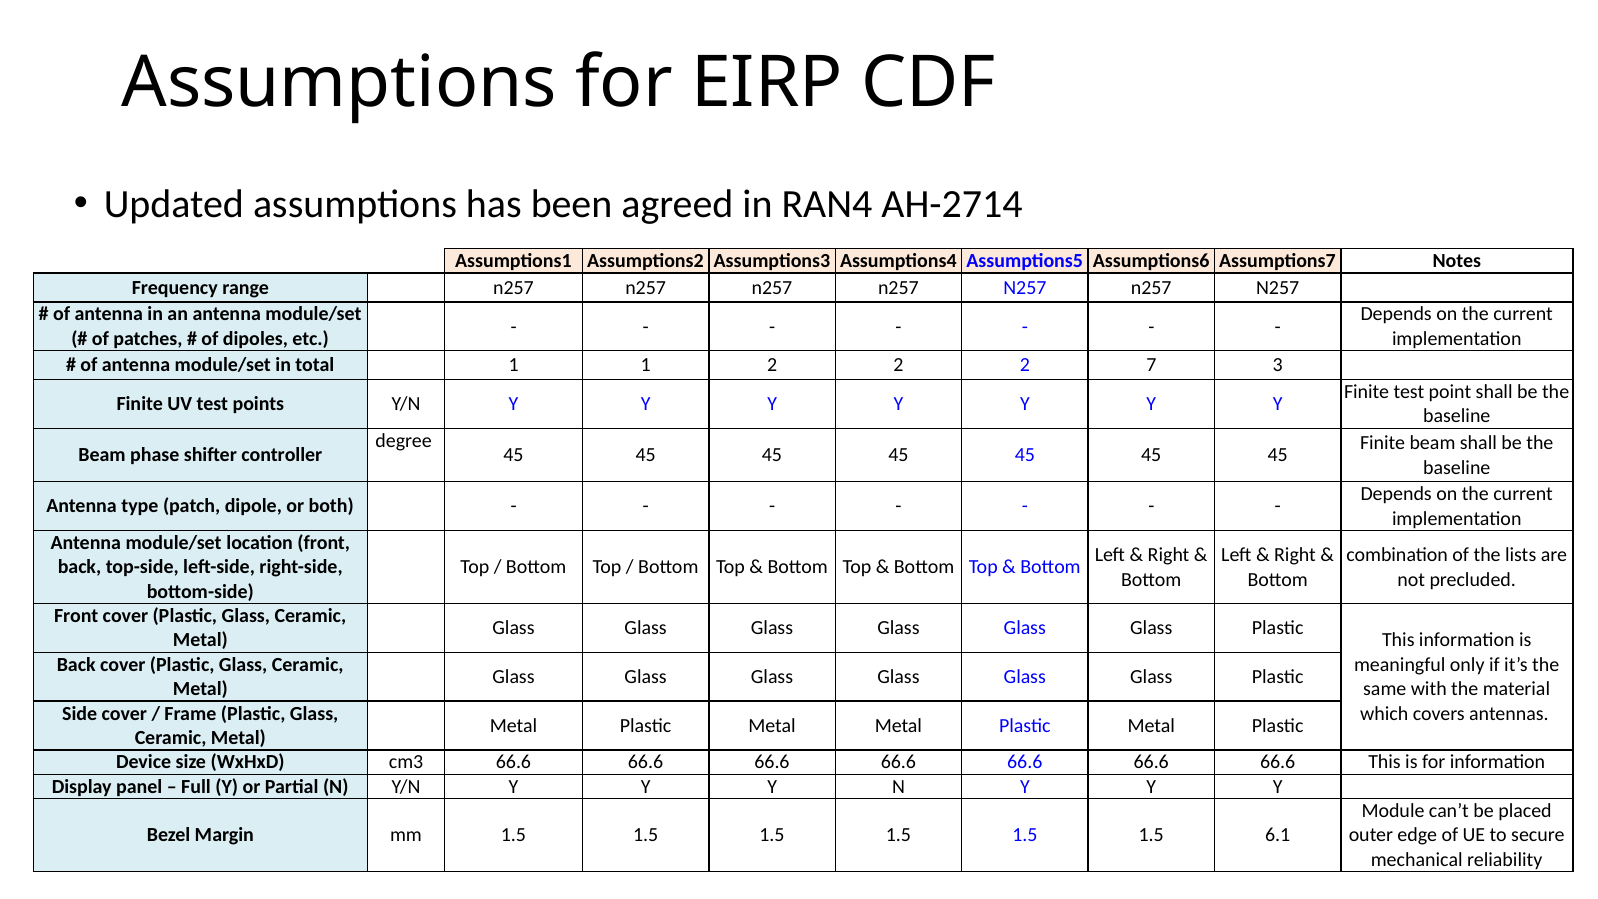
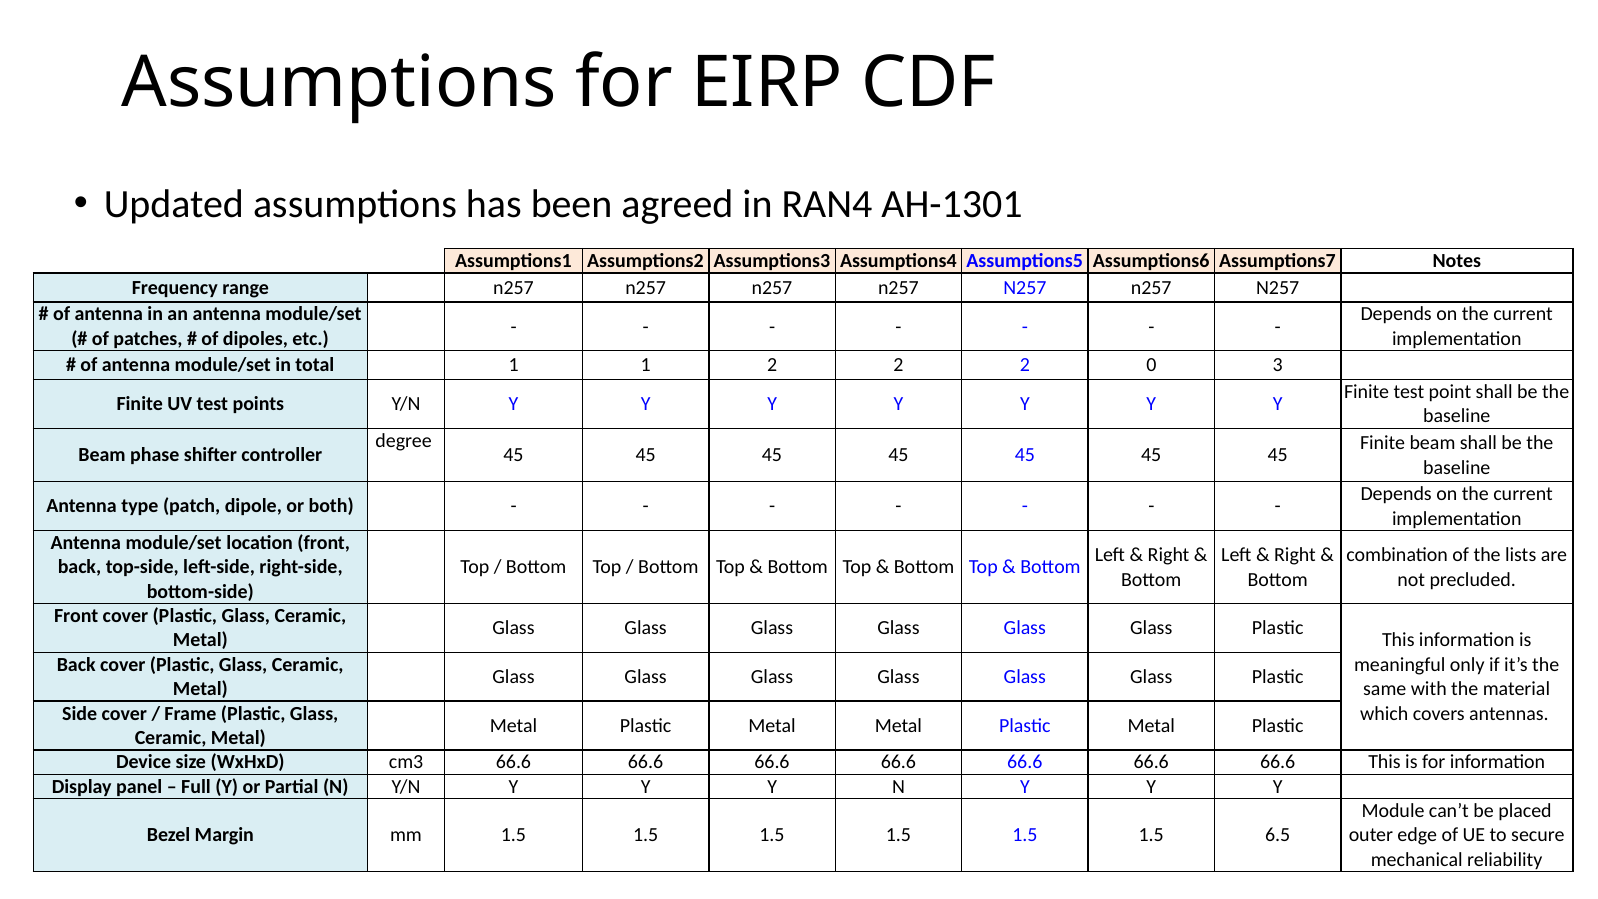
AH-2714: AH-2714 -> AH-1301
7: 7 -> 0
6.1: 6.1 -> 6.5
